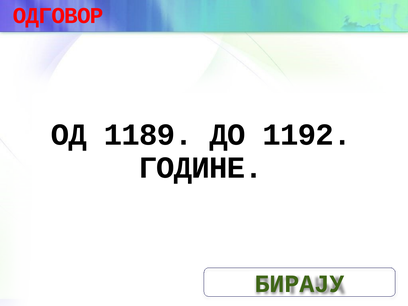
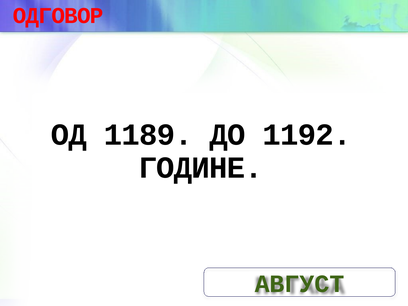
БИРАЈУ: БИРАЈУ -> АВГУСТ
